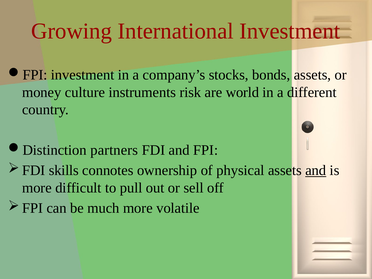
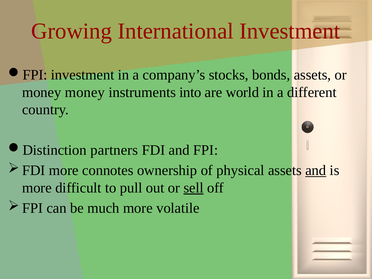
money culture: culture -> money
risk: risk -> into
skills at (64, 170): skills -> more
sell underline: none -> present
